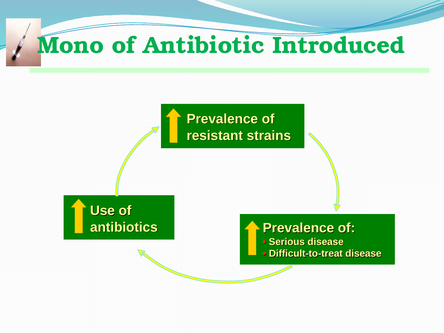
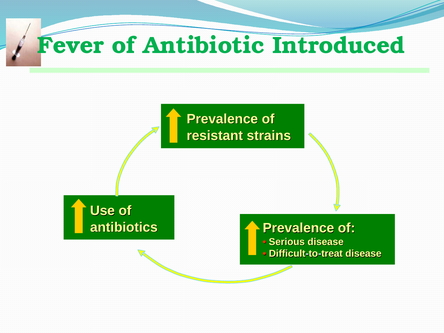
Mono: Mono -> Fever
